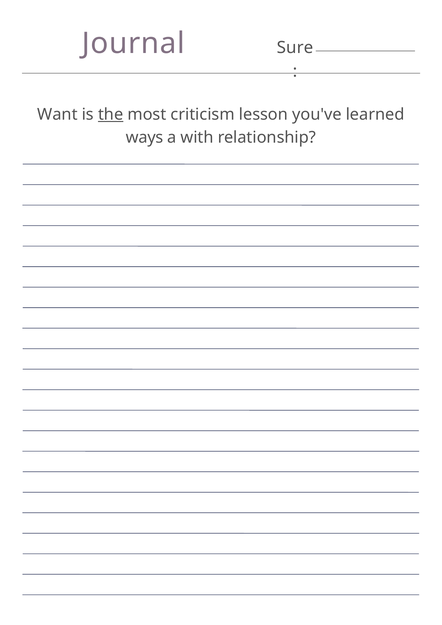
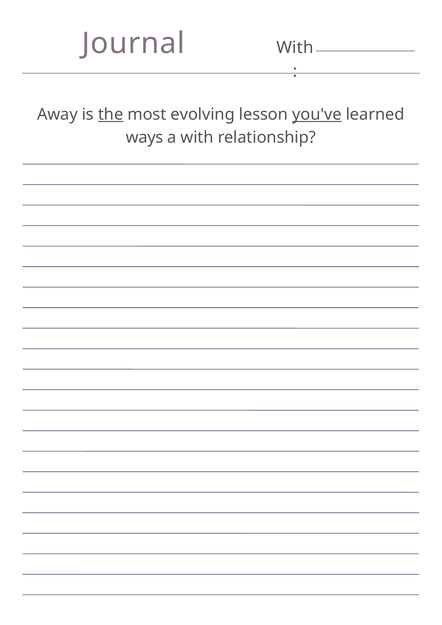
Sure at (295, 48): Sure -> With
Want: Want -> Away
criticism: criticism -> evolving
you've underline: none -> present
